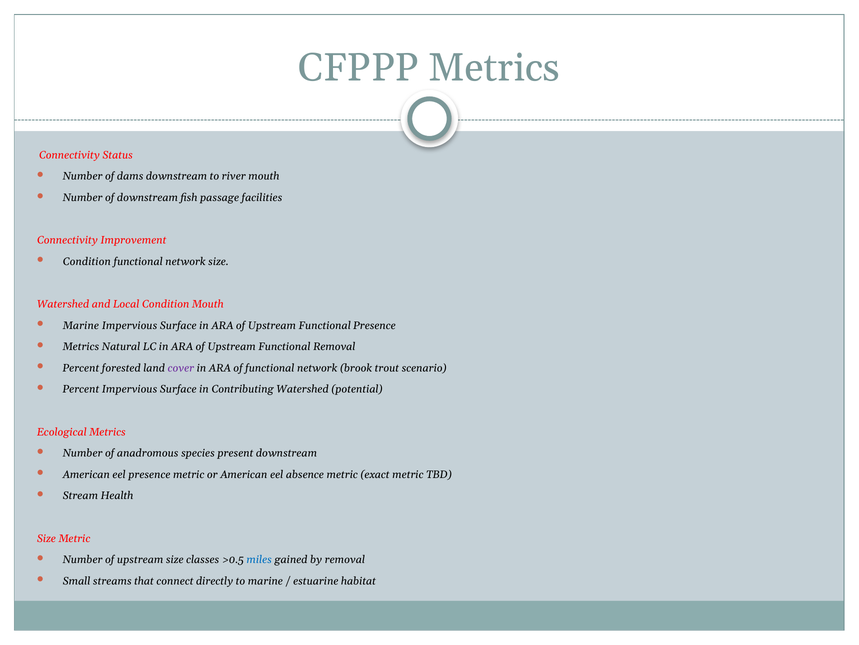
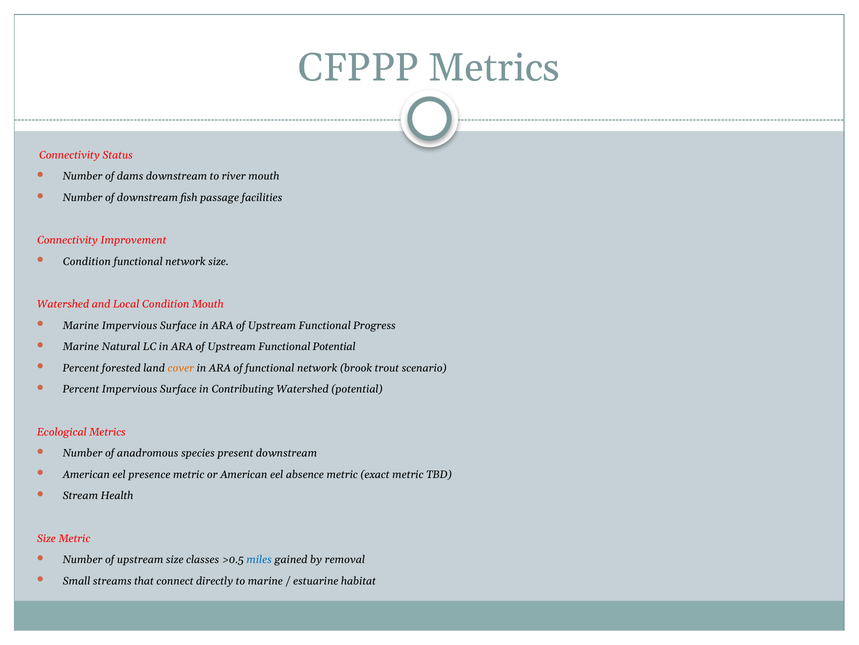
Functional Presence: Presence -> Progress
Metrics at (81, 346): Metrics -> Marine
Functional Removal: Removal -> Potential
cover colour: purple -> orange
